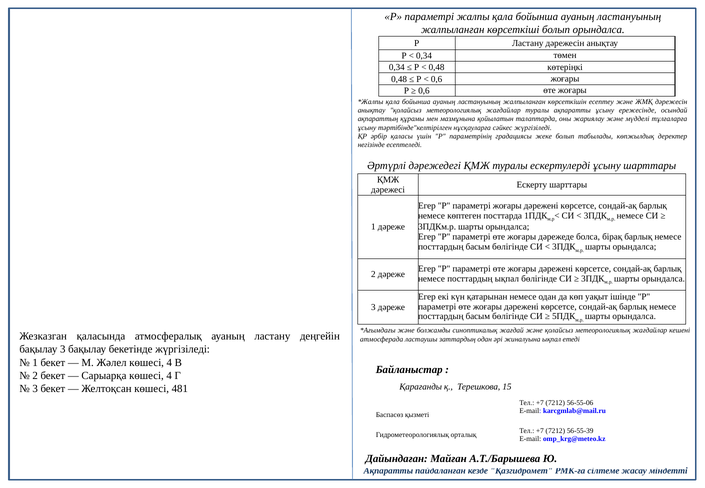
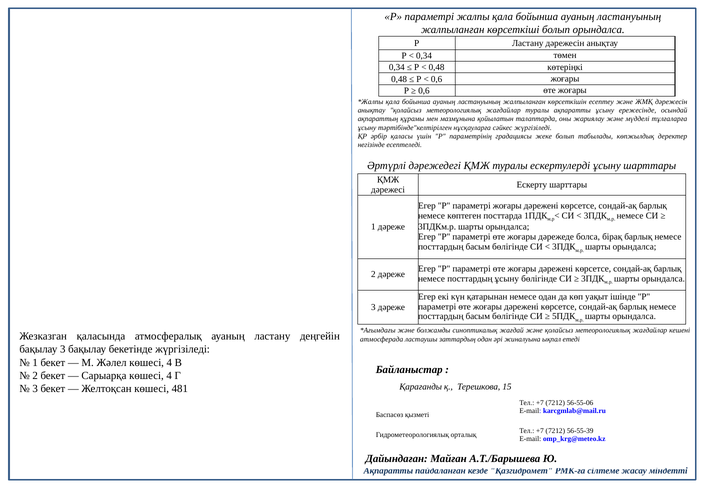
посттардың ықпал: ықпал -> ұсыну
